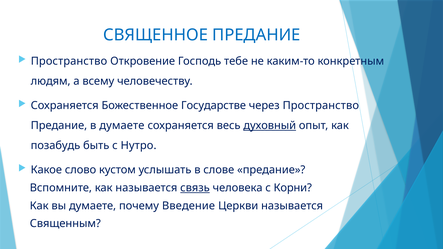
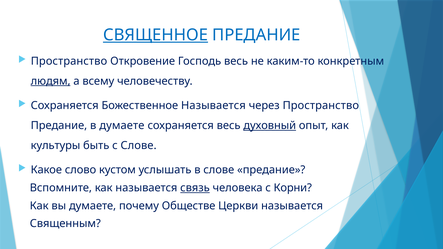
СВЯЩЕННОЕ underline: none -> present
Господь тебе: тебе -> весь
людям underline: none -> present
Божественное Государстве: Государстве -> Называется
позабудь: позабудь -> культуры
с Нутро: Нутро -> Слове
Введение: Введение -> Обществе
